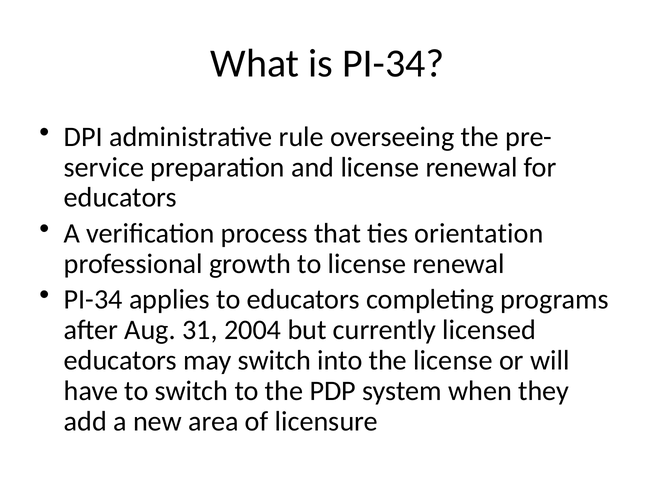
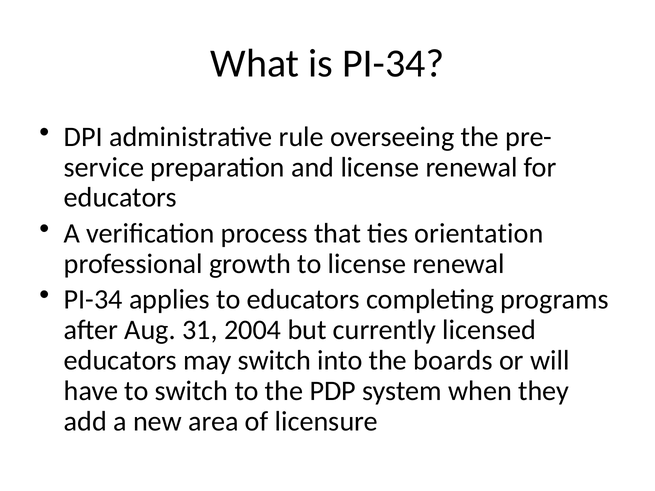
the license: license -> boards
